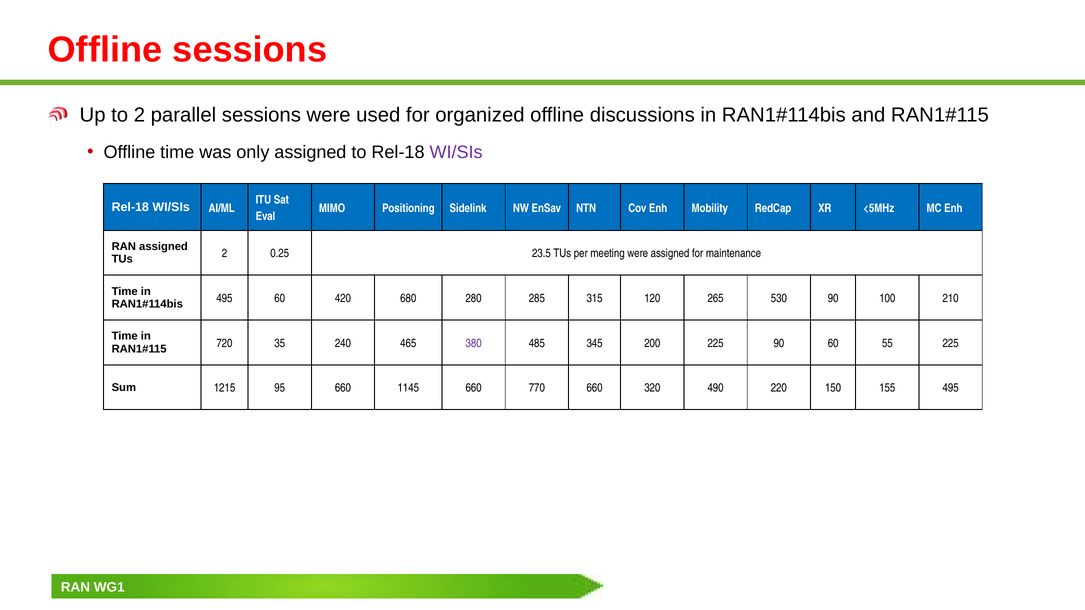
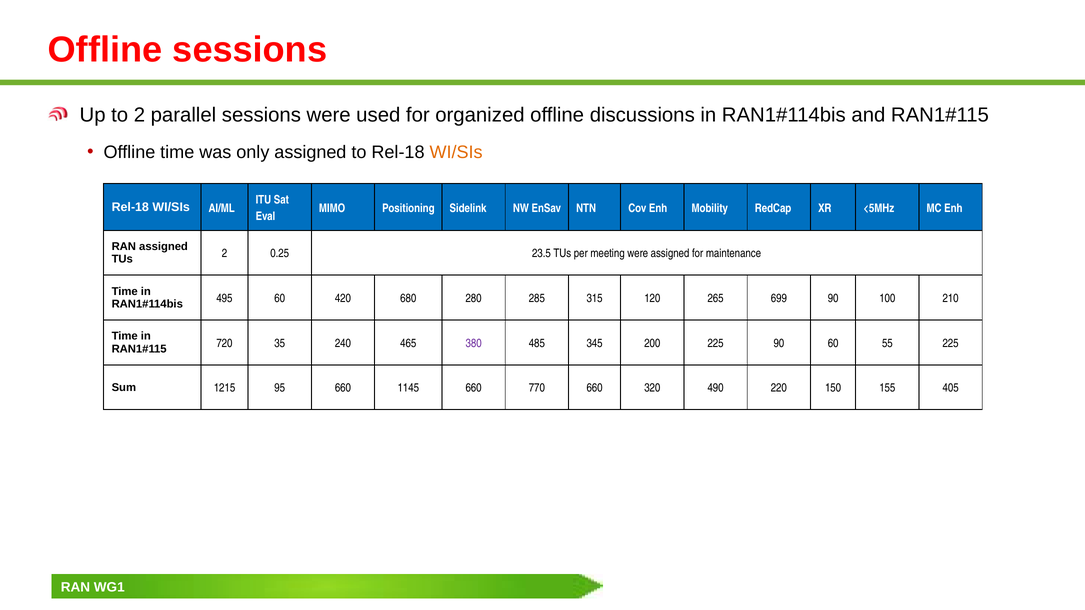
WI/SIs at (456, 152) colour: purple -> orange
530: 530 -> 699
155 495: 495 -> 405
